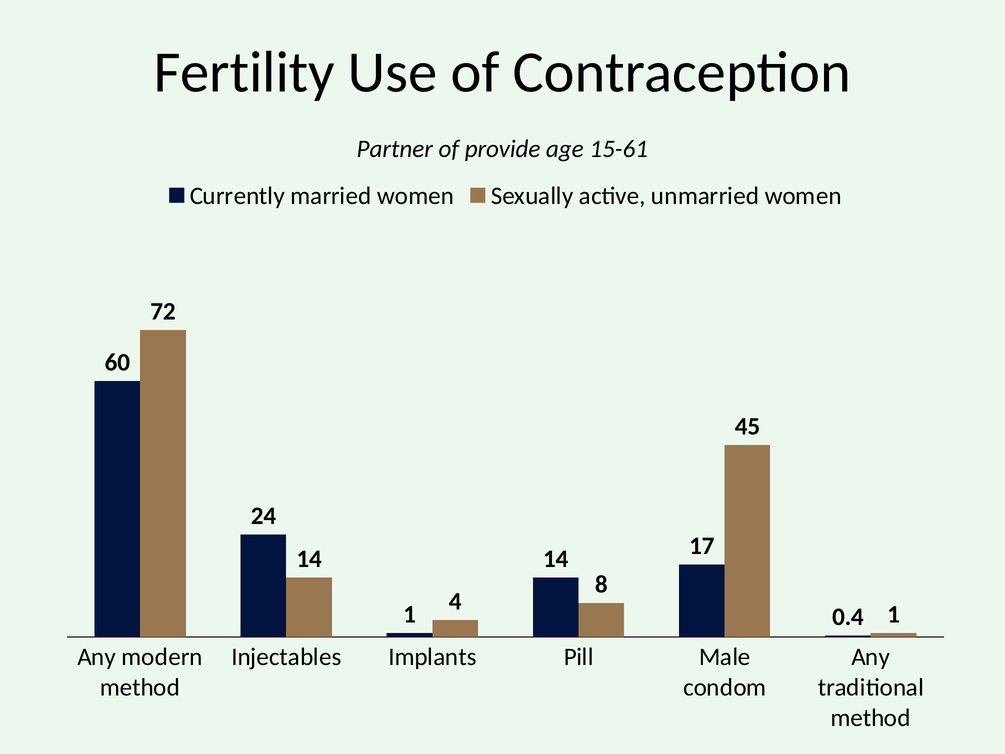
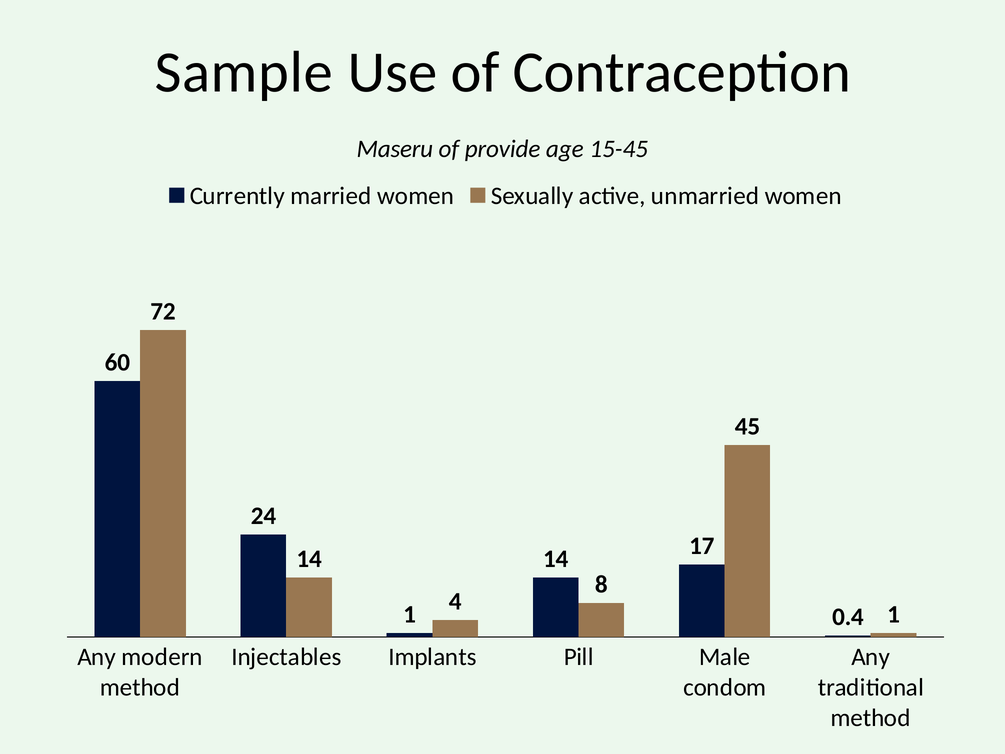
Fertility: Fertility -> Sample
Partner: Partner -> Maseru
15-61: 15-61 -> 15-45
